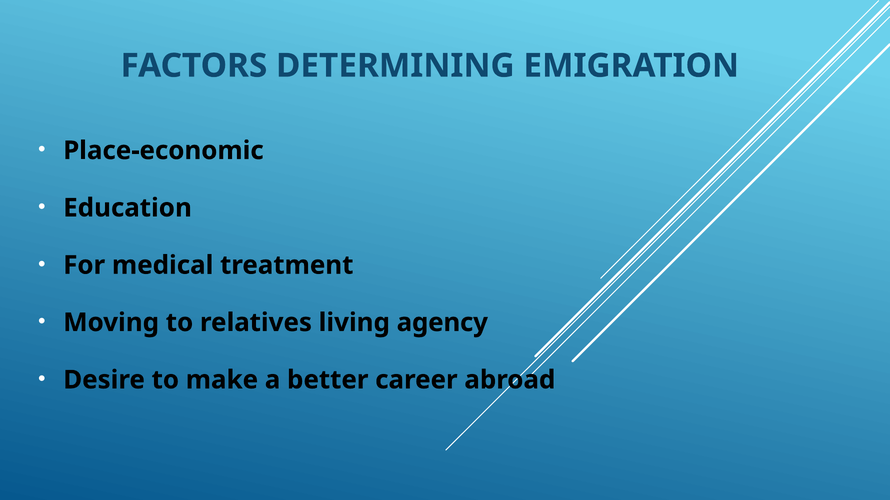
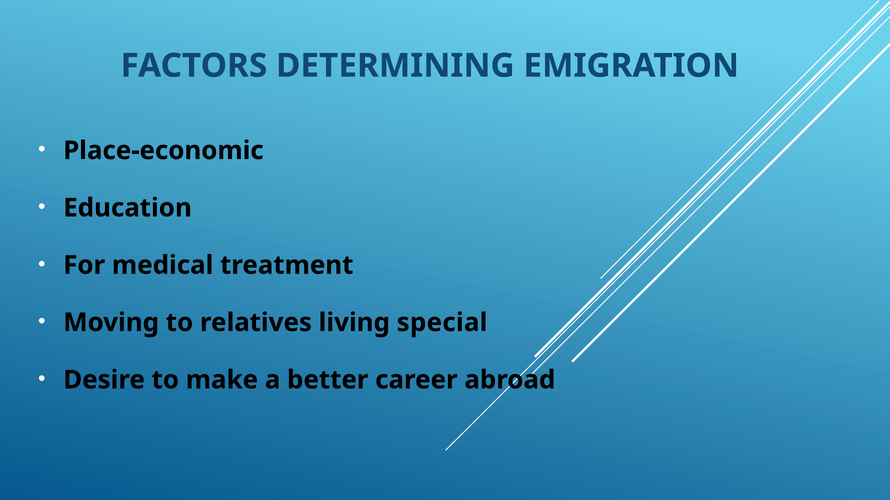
agency: agency -> special
